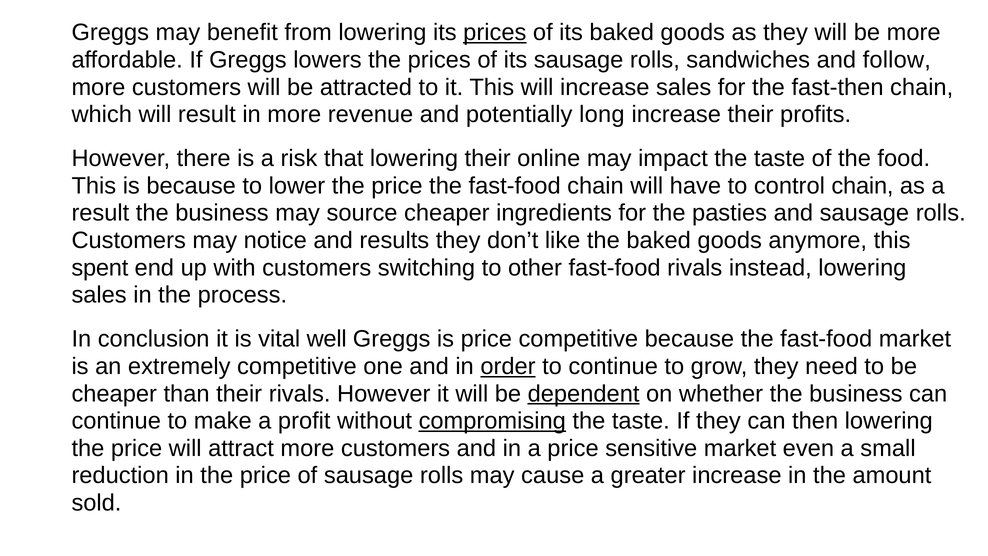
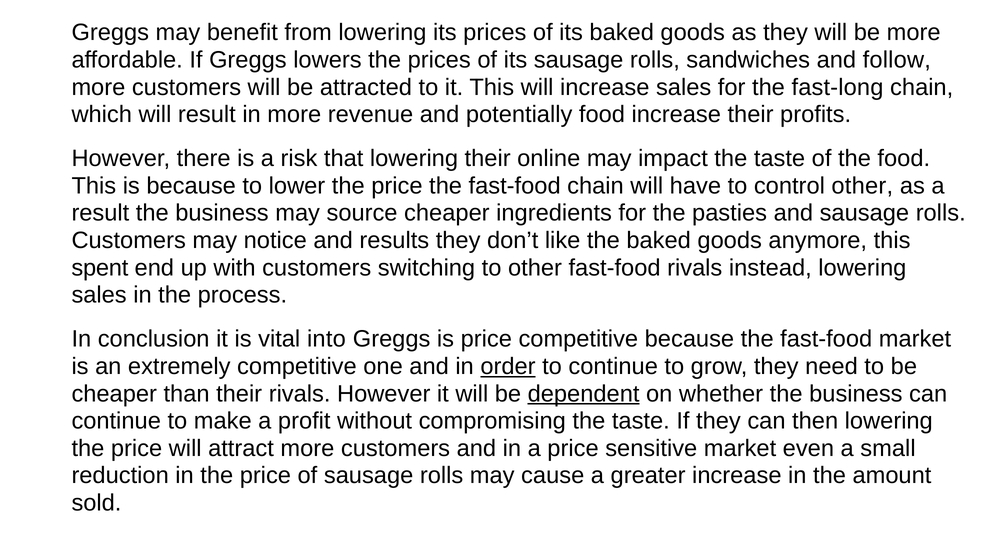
prices at (495, 33) underline: present -> none
fast-then: fast-then -> fast-long
potentially long: long -> food
control chain: chain -> other
well: well -> into
compromising underline: present -> none
